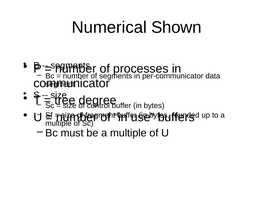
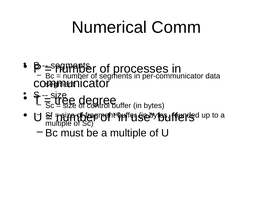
Shown: Shown -> Comm
